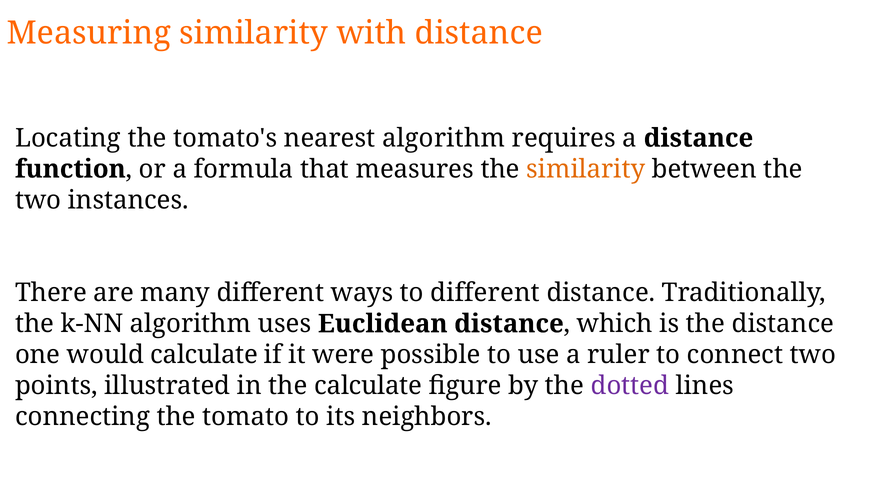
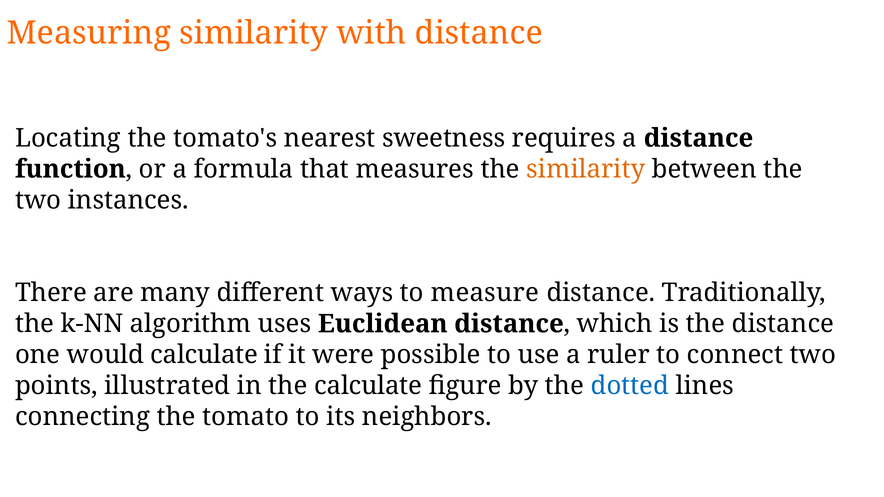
nearest algorithm: algorithm -> sweetness
to different: different -> measure
dotted colour: purple -> blue
